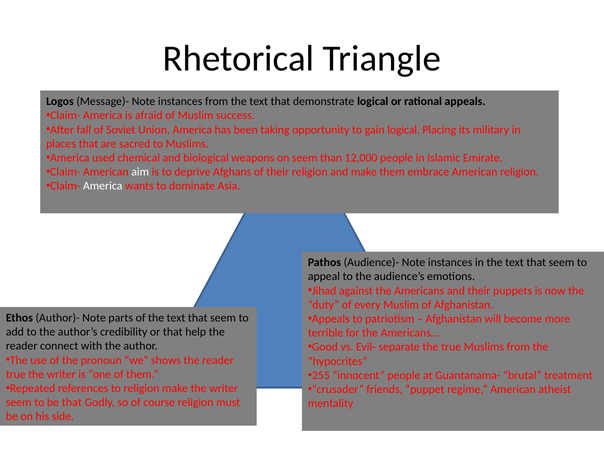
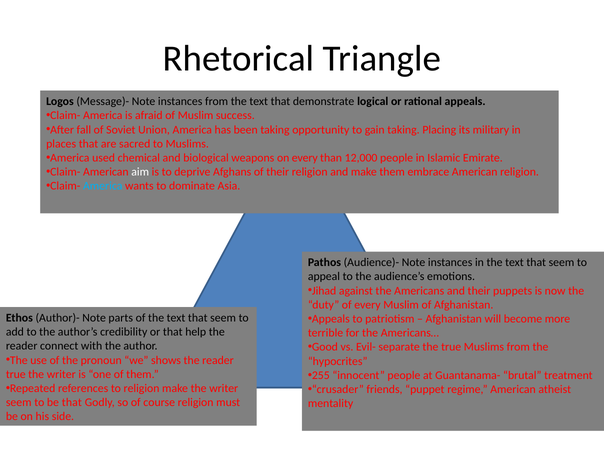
gain logical: logical -> taking
on seem: seem -> every
America at (103, 186) colour: white -> light blue
